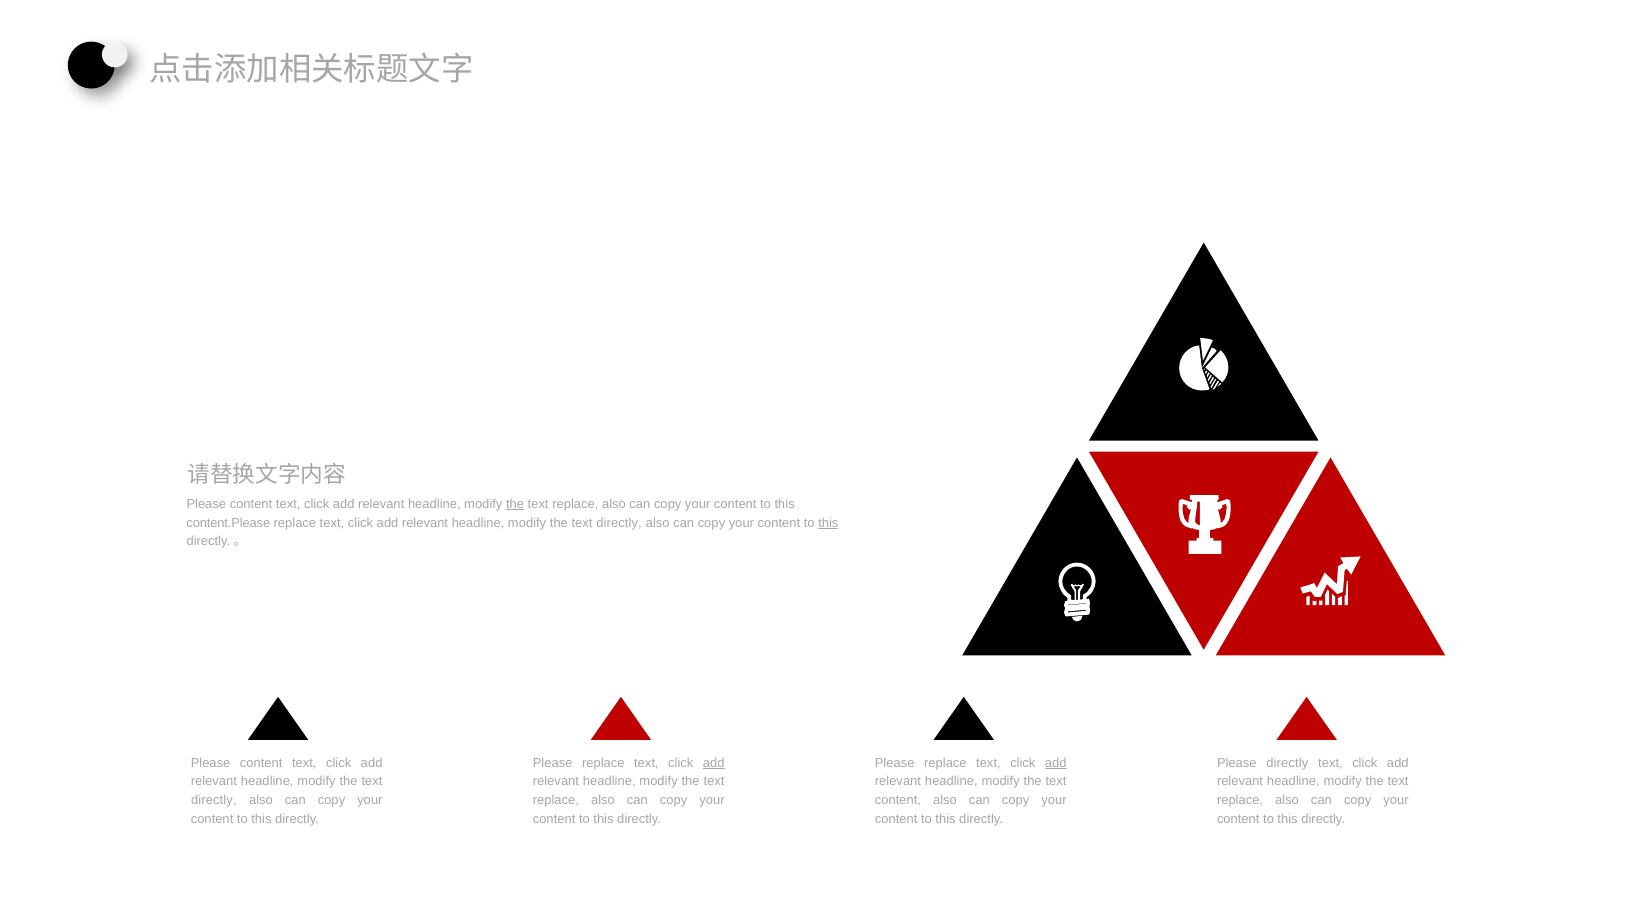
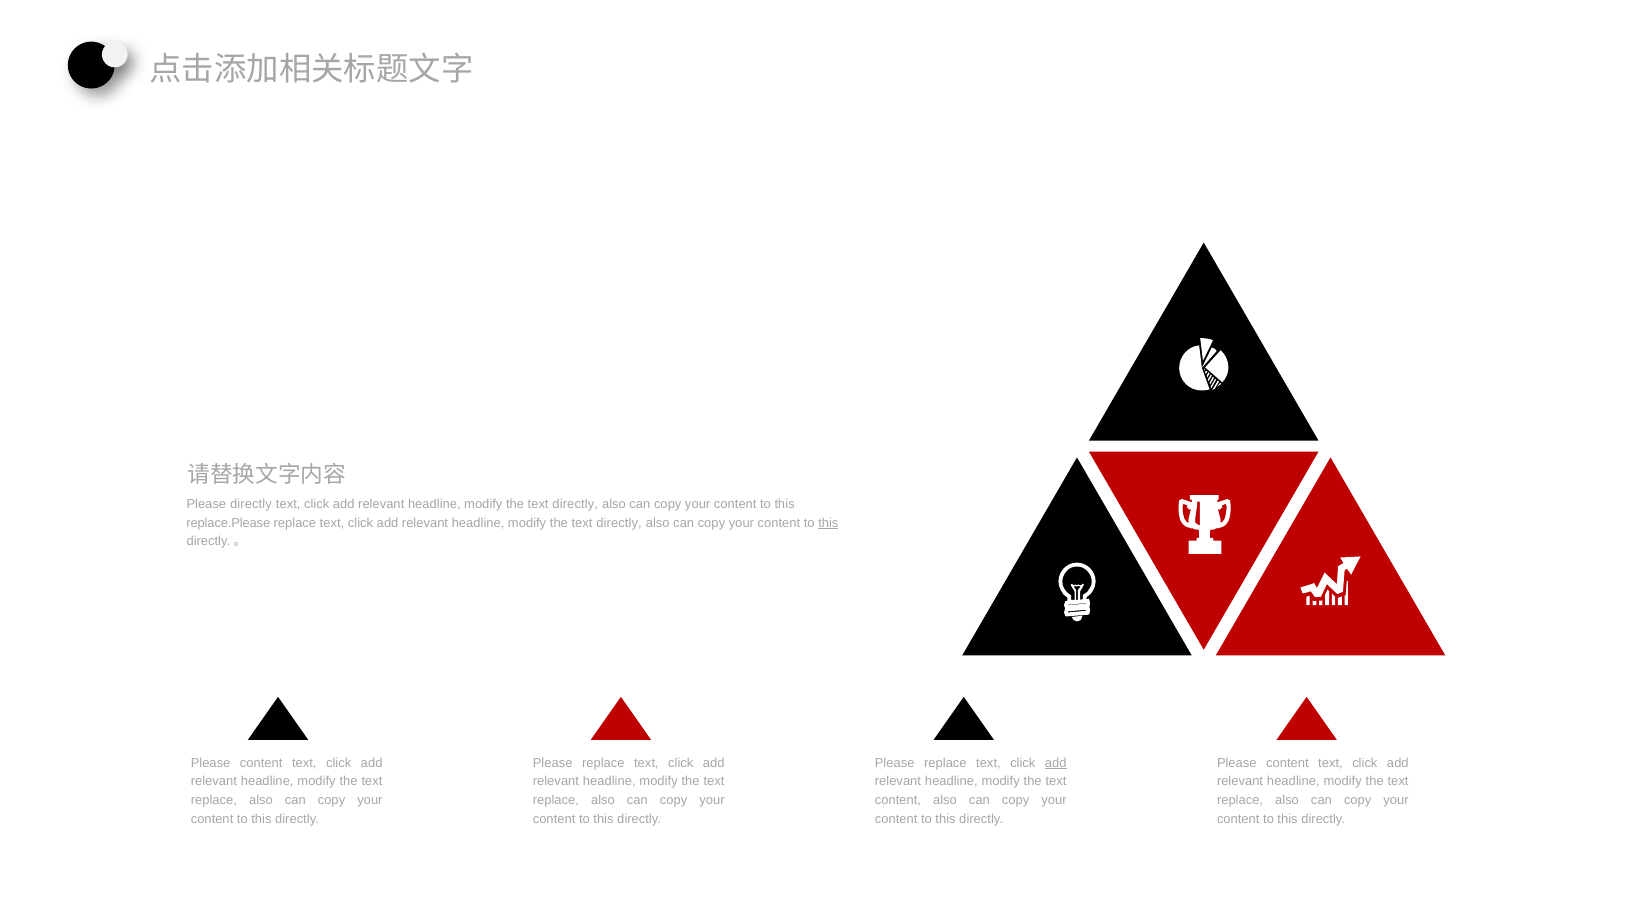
content at (251, 504): content -> directly
the at (515, 504) underline: present -> none
replace at (575, 504): replace -> directly
content.Please: content.Please -> replace.Please
add at (714, 763) underline: present -> none
directly at (1287, 763): directly -> content
directly at (214, 800): directly -> replace
